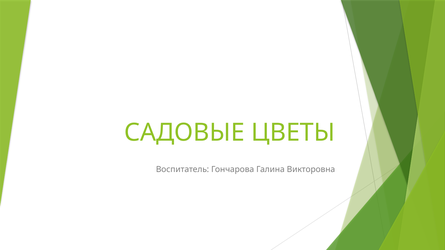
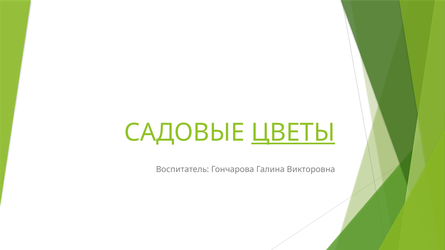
ЦВЕТЫ underline: none -> present
